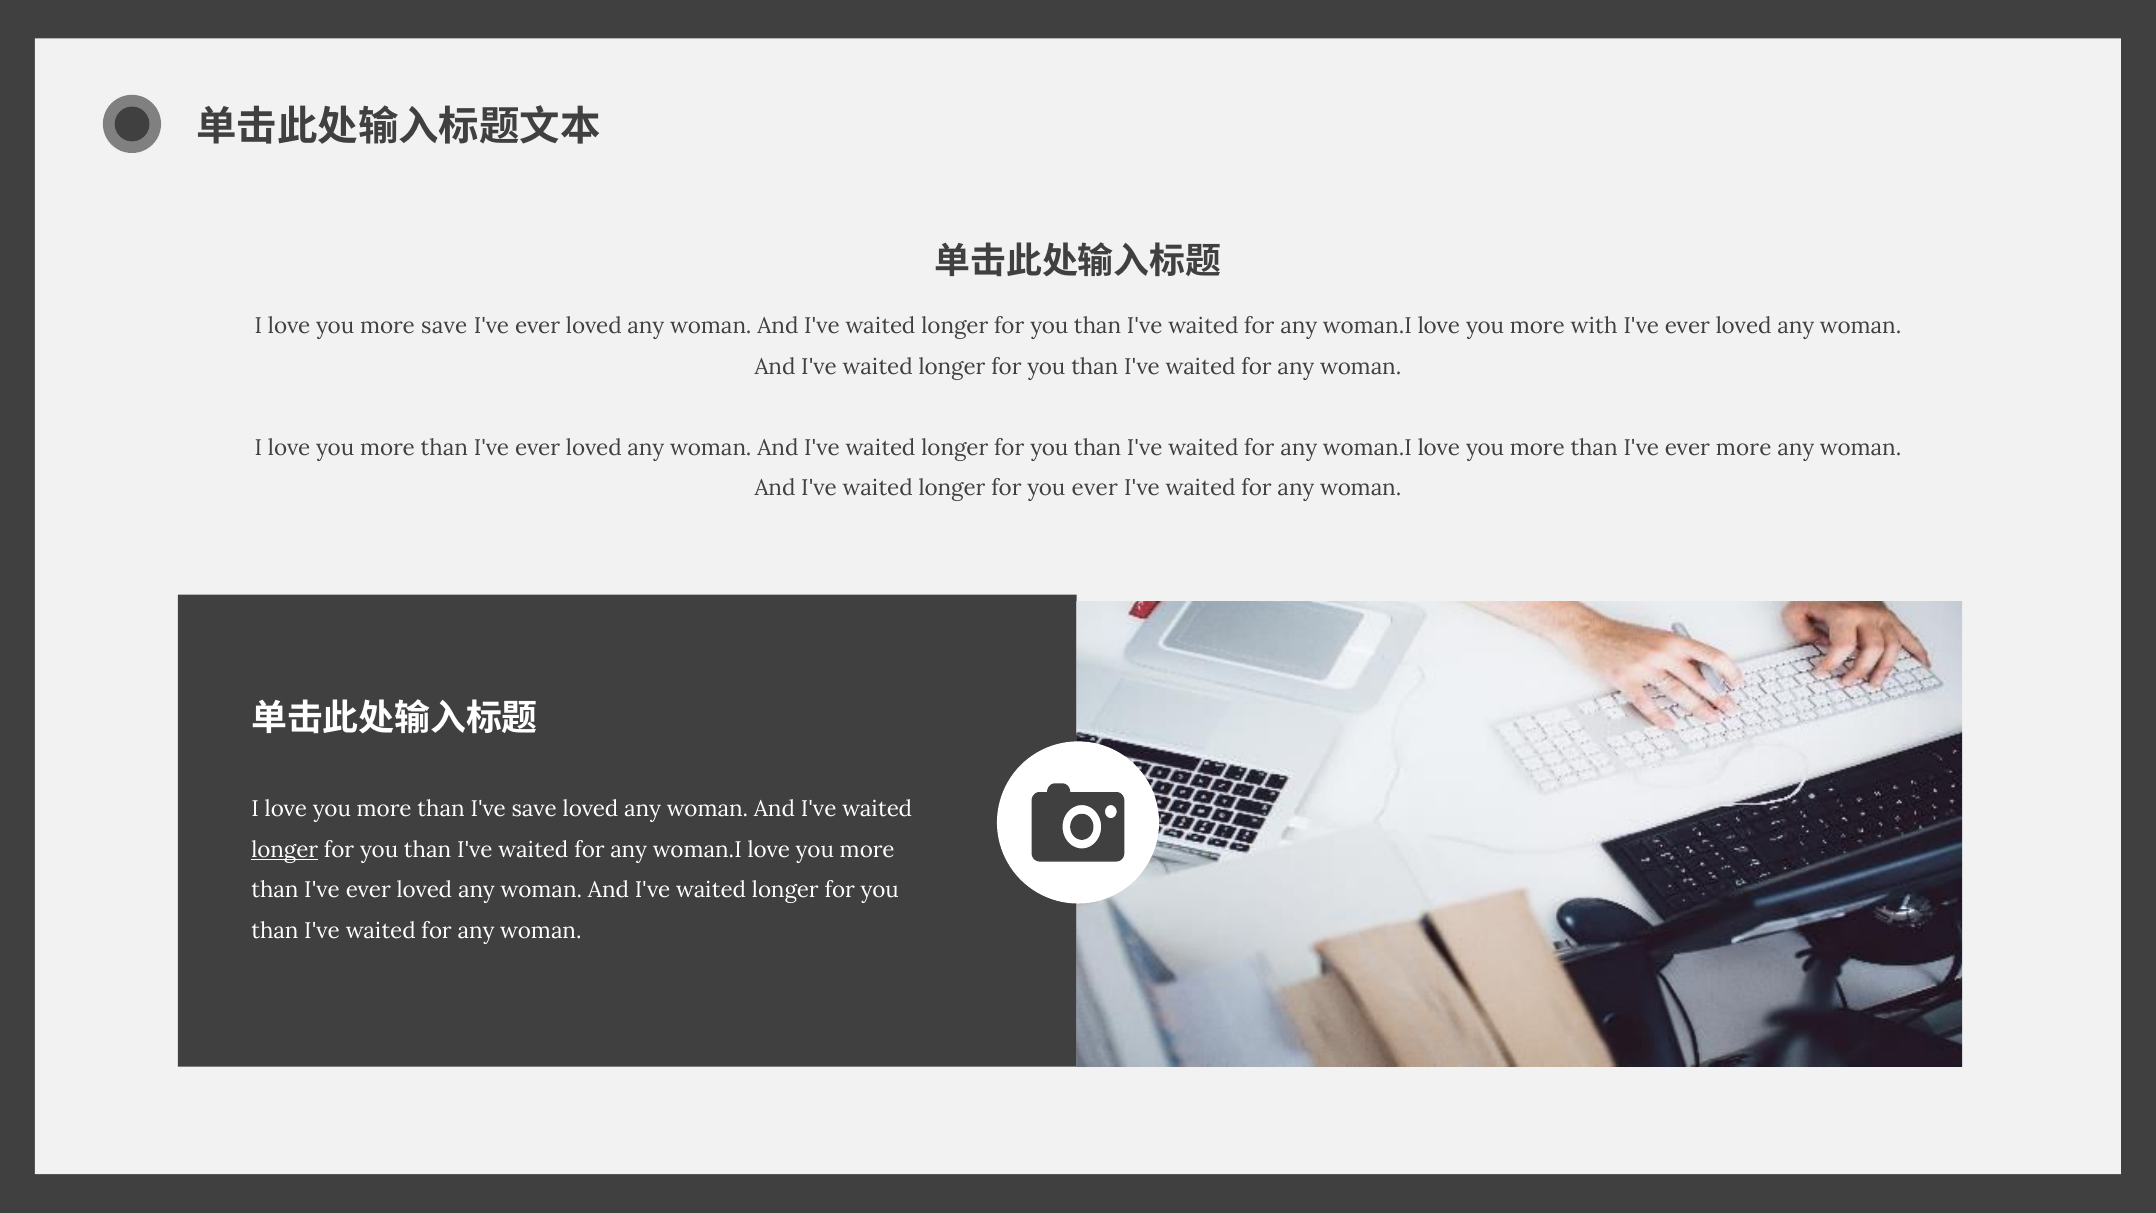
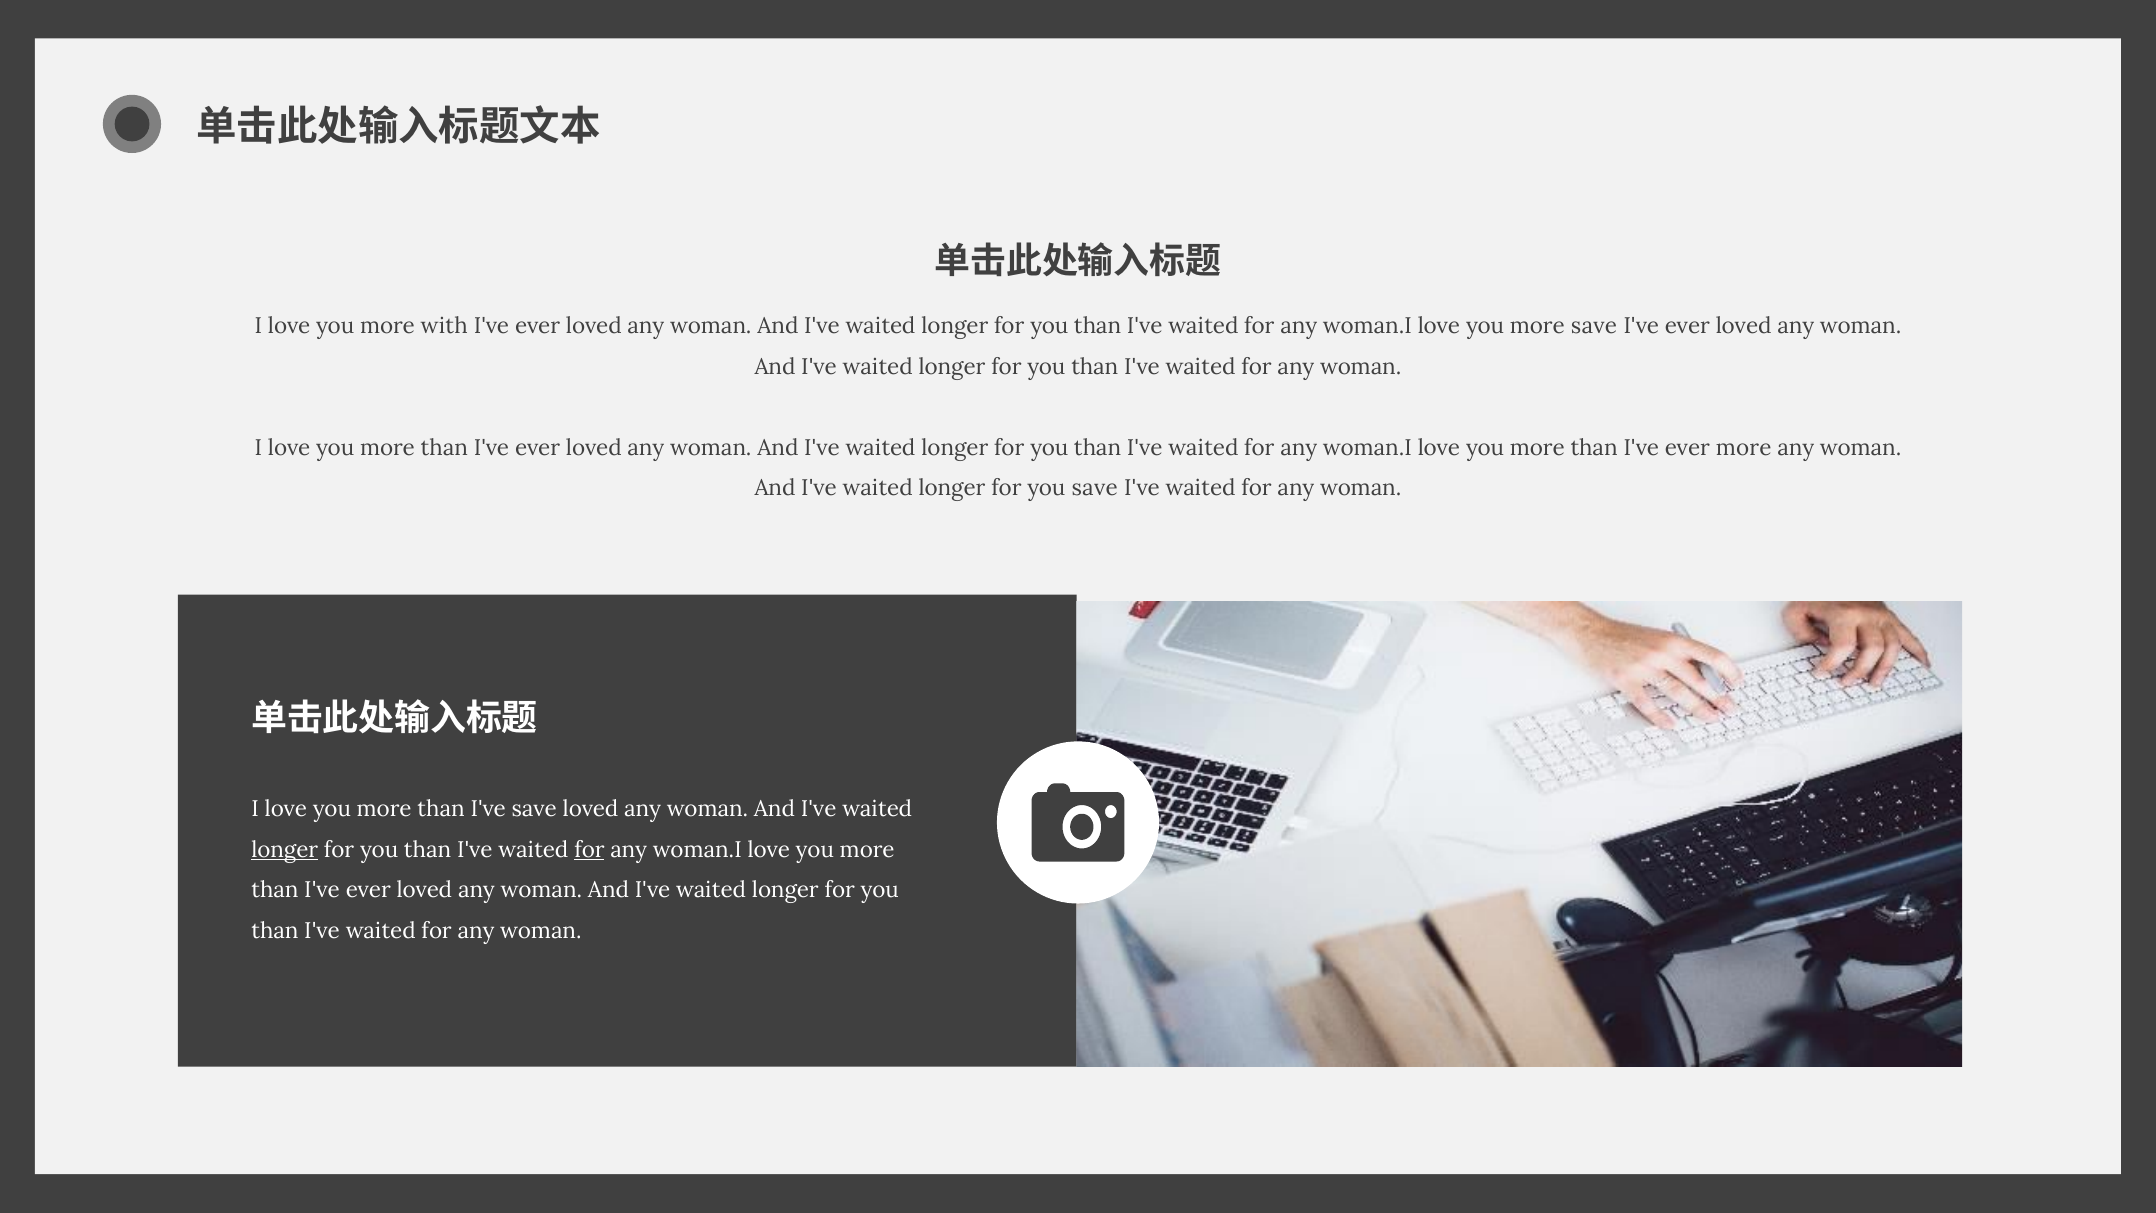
more save: save -> with
more with: with -> save
you ever: ever -> save
for at (589, 850) underline: none -> present
